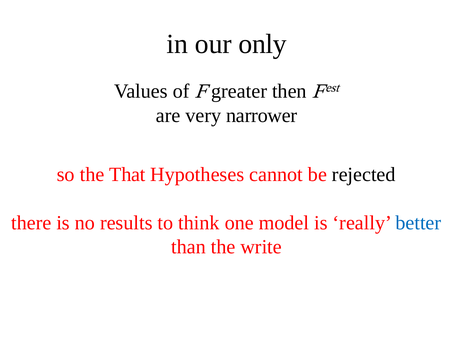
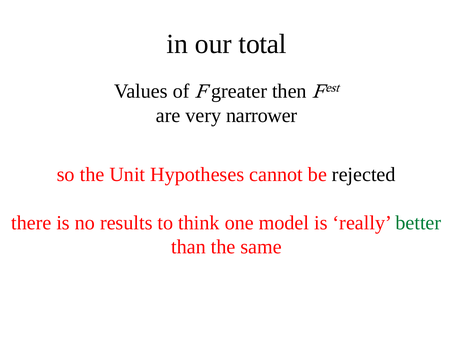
only: only -> total
That: That -> Unit
better colour: blue -> green
write: write -> same
